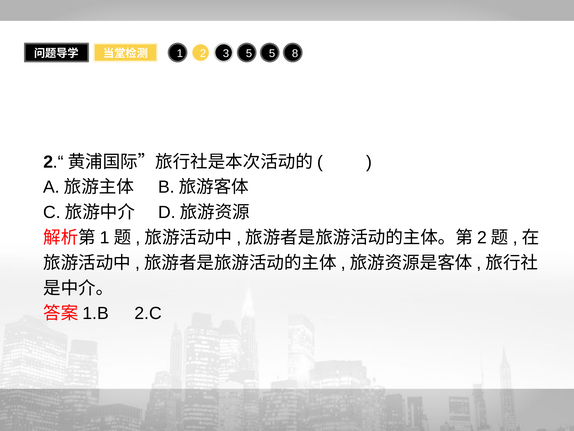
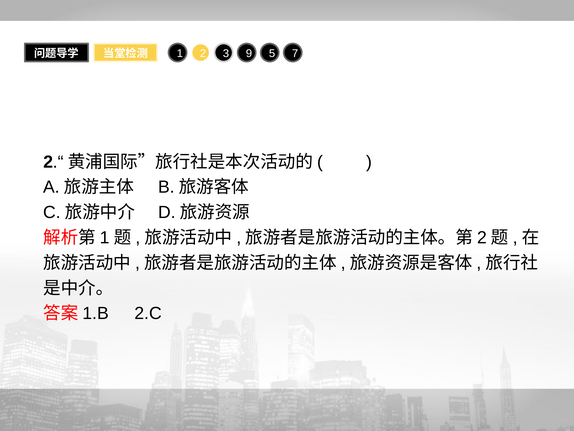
3 5: 5 -> 9
8: 8 -> 7
